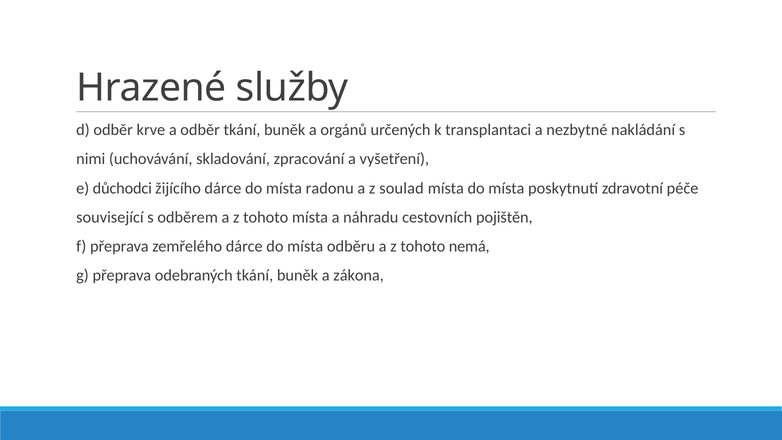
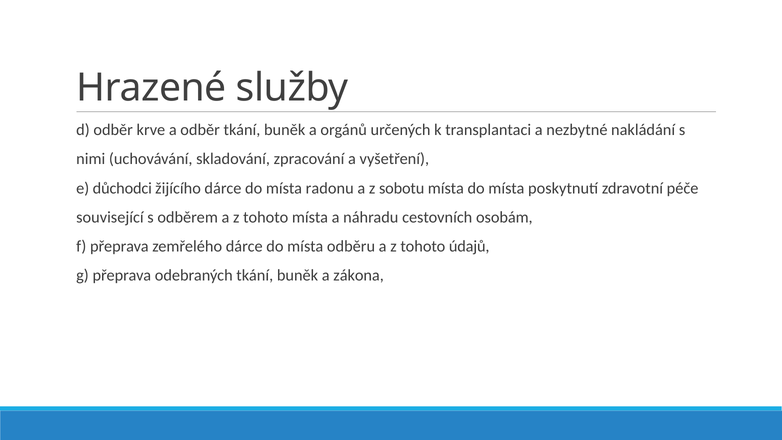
soulad: soulad -> sobotu
pojištěn: pojištěn -> osobám
nemá: nemá -> údajů
